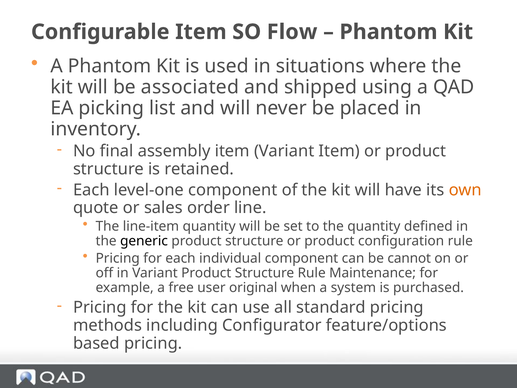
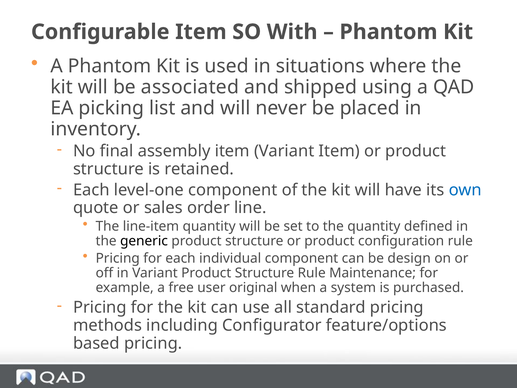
Flow: Flow -> With
own colour: orange -> blue
cannot: cannot -> design
